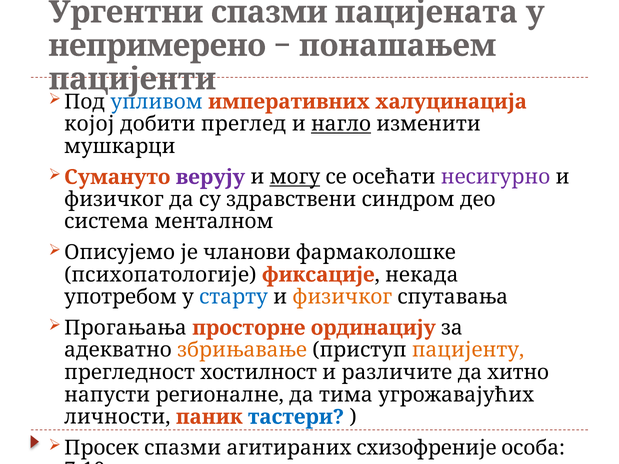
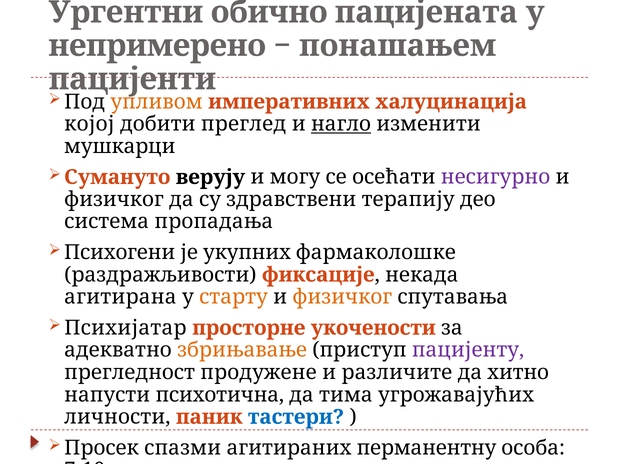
Ургентни спазми: спазми -> обично
упливом colour: blue -> orange
верују colour: purple -> black
могу underline: present -> none
синдром: синдром -> терапију
менталном: менталном -> пропадања
Описујемо: Описујемо -> Психогени
чланови: чланови -> укупних
психопатологије: психопатологије -> раздражљивости
употребом: употребом -> агитирана
старту colour: blue -> orange
Прогањања: Прогањања -> Психијатар
ординацију: ординацију -> укочености
пацијенту colour: orange -> purple
хостилност: хостилност -> продужене
регионалне: регионалне -> психотична
схизофреније: схизофреније -> перманентну
